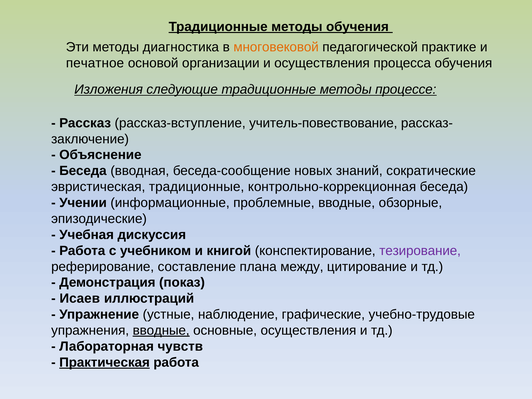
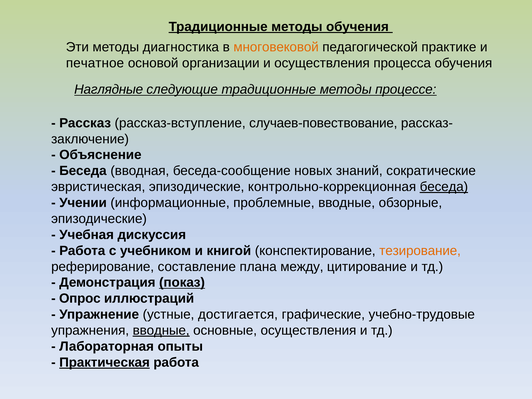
Изложения: Изложения -> Наглядные
учитель-повествование: учитель-повествование -> случаев-повествование
эвристическая традиционные: традиционные -> эпизодические
беседа at (444, 187) underline: none -> present
тезирование colour: purple -> orange
показ underline: none -> present
Исаев: Исаев -> Опрос
наблюдение: наблюдение -> достигается
чувств: чувств -> опыты
